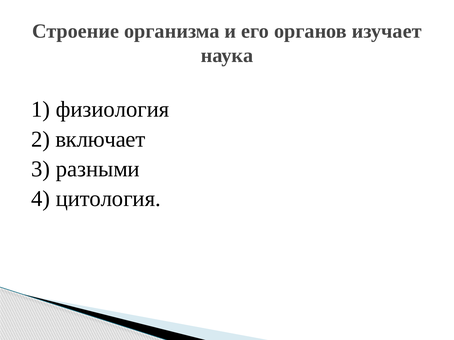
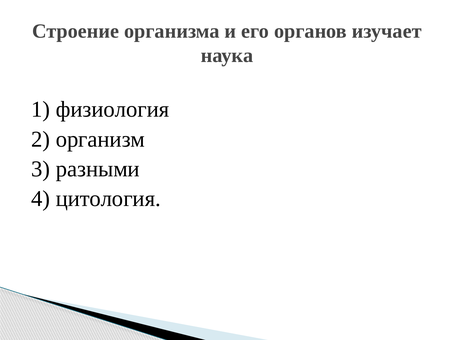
включает: включает -> организм
